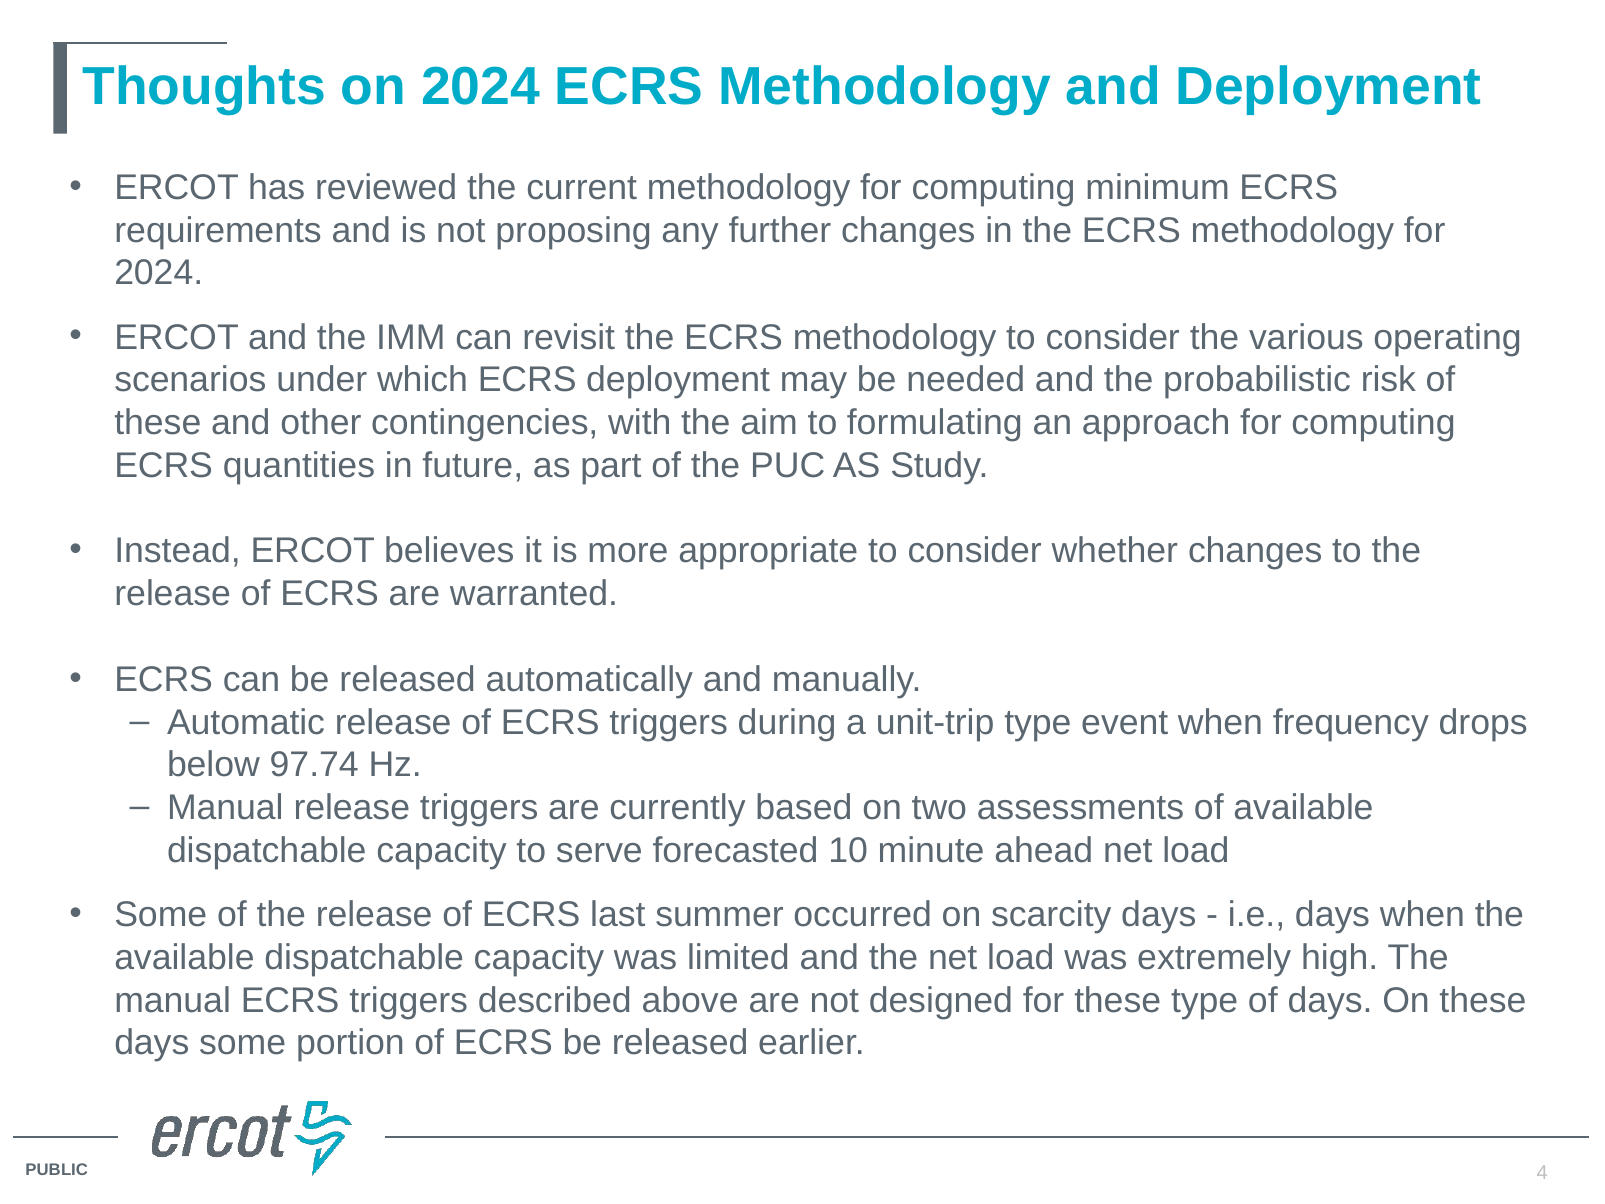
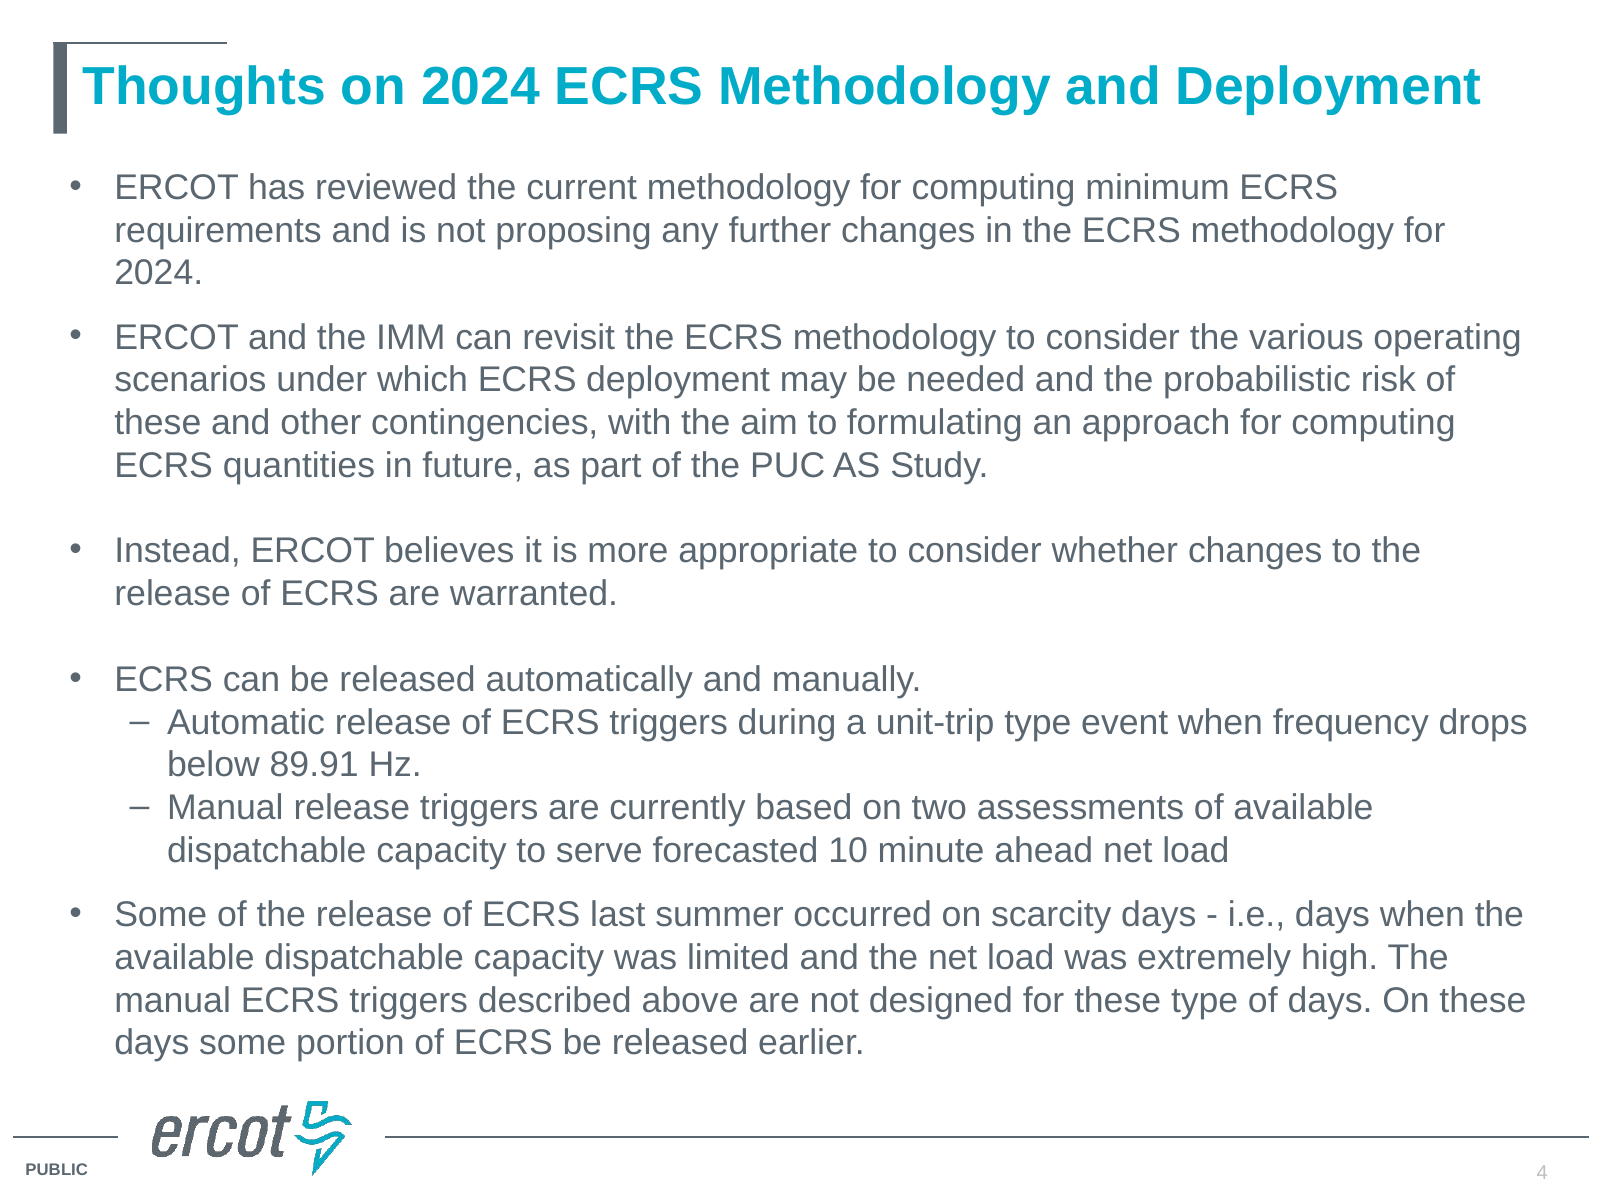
97.74: 97.74 -> 89.91
